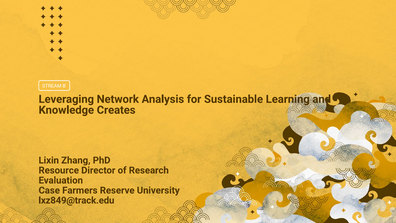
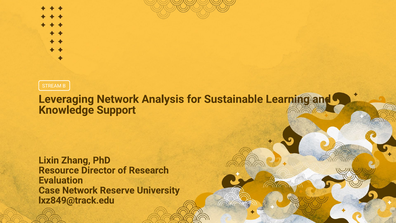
Creates: Creates -> Support
Case Farmers: Farmers -> Network
